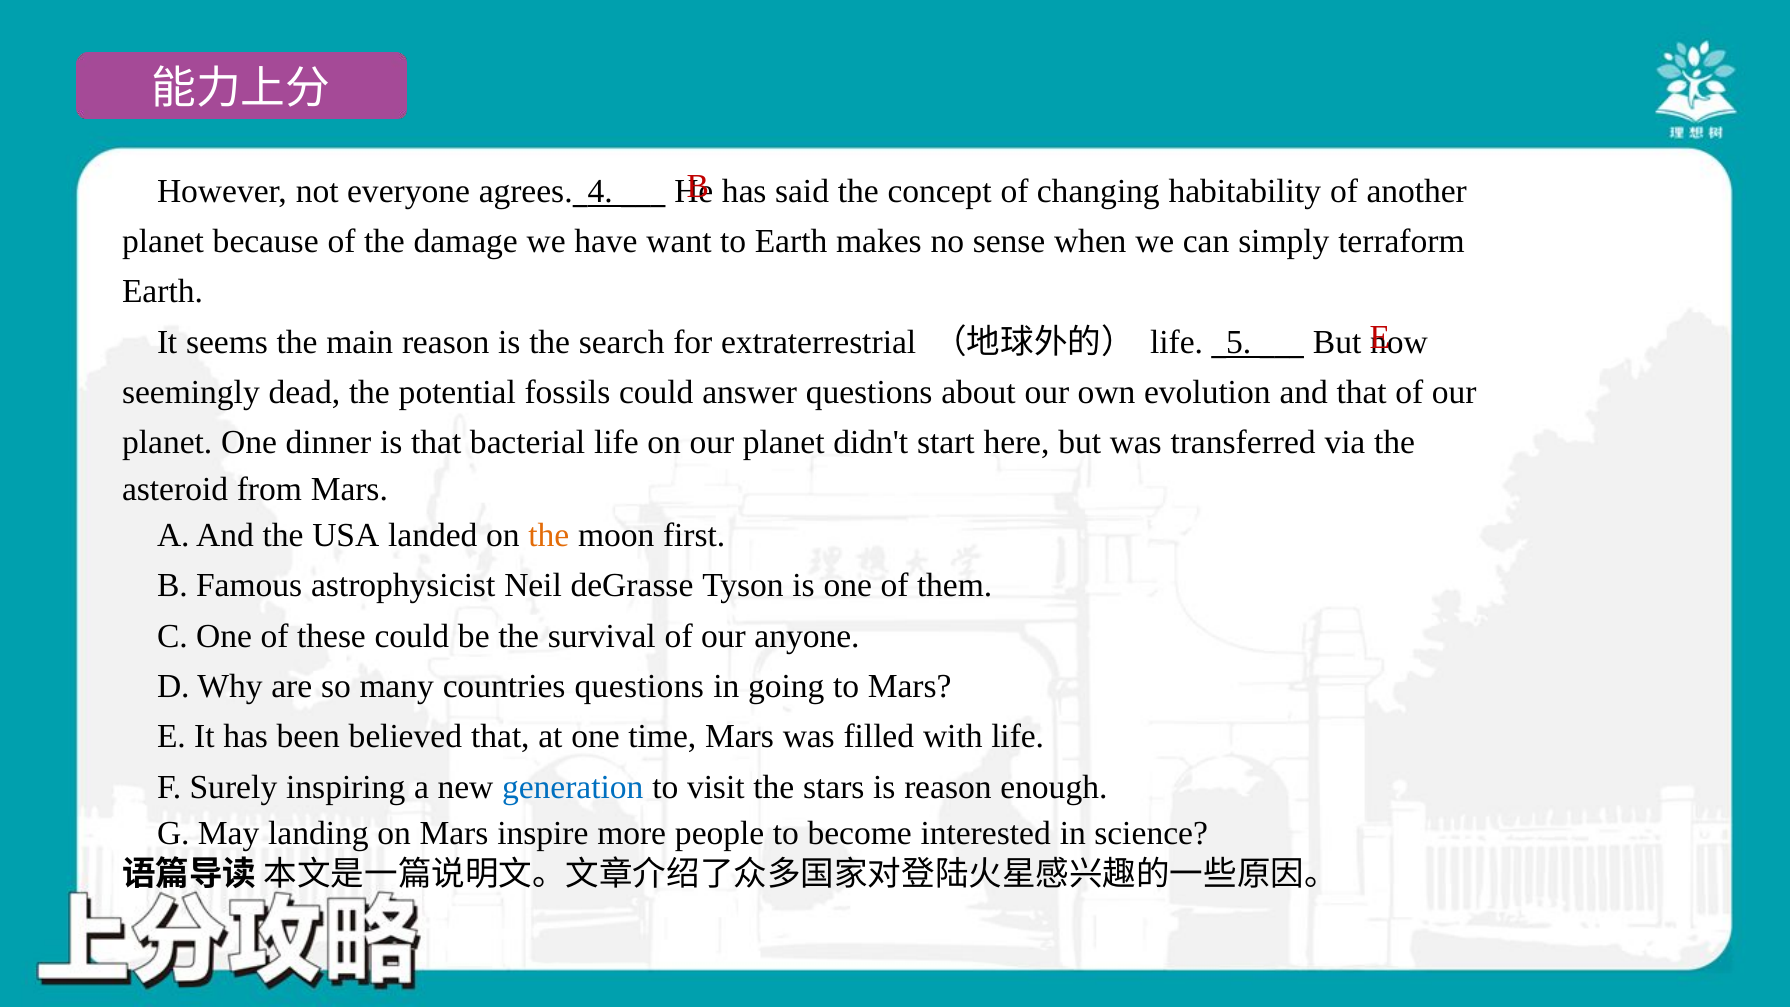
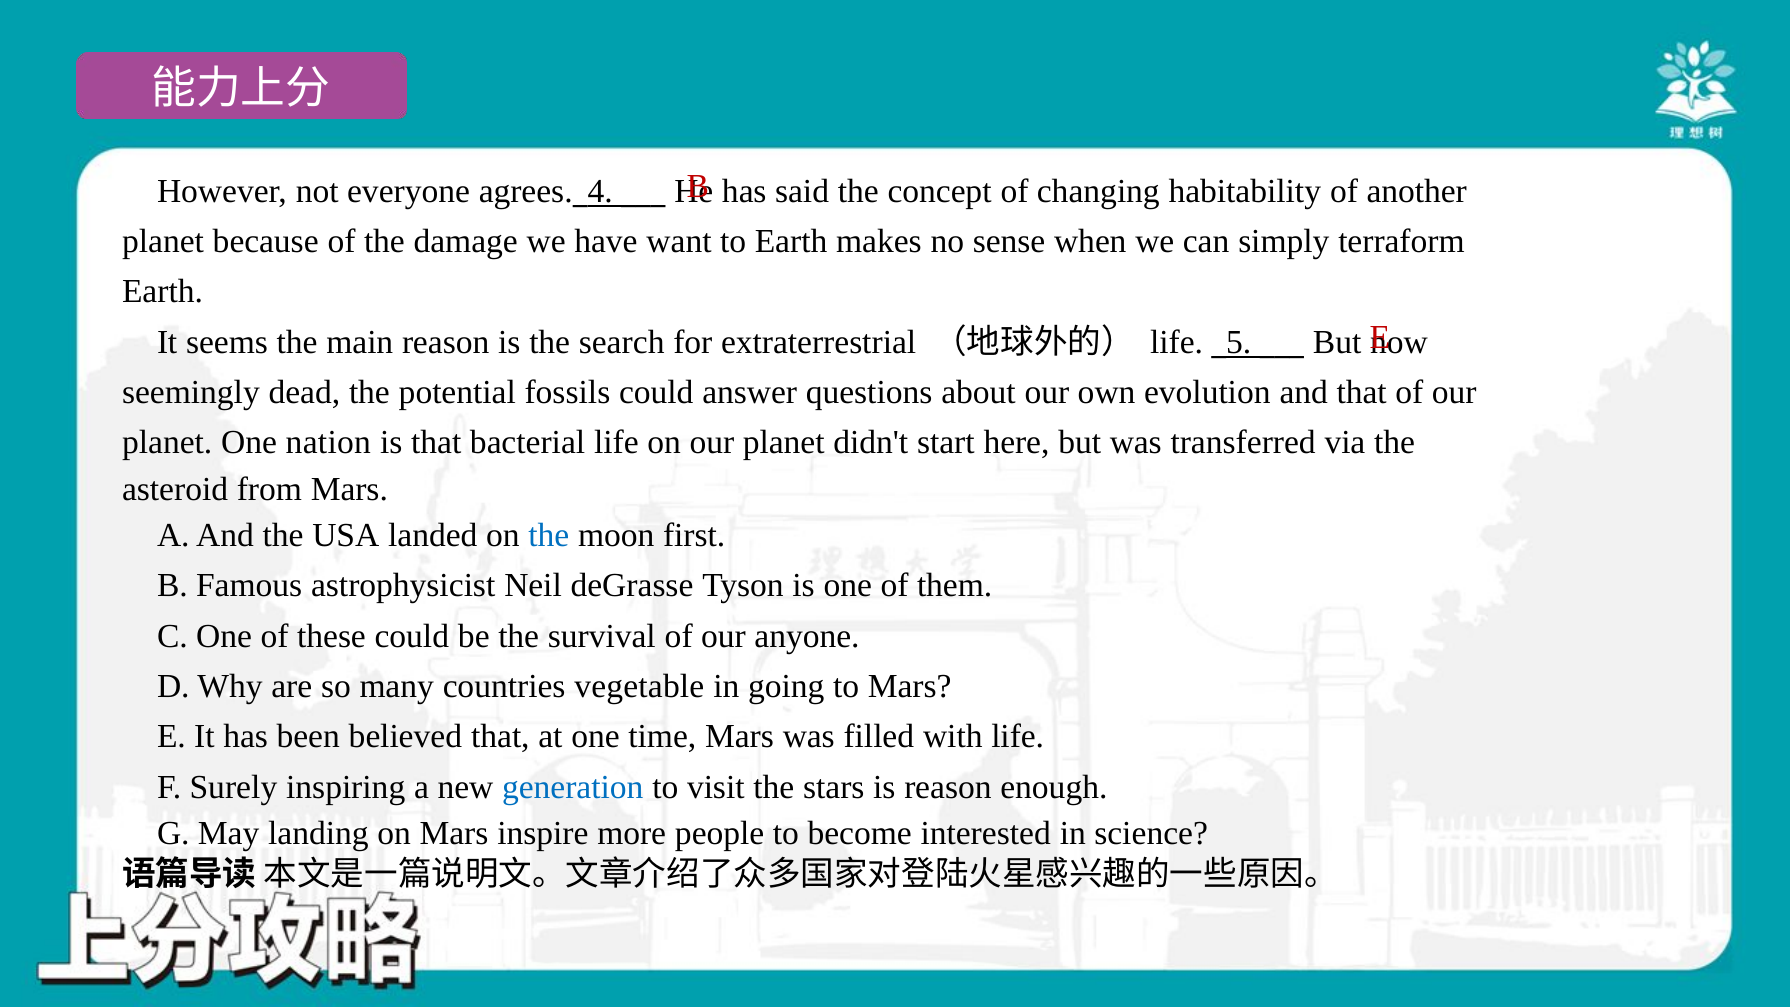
dinner: dinner -> nation
the at (549, 535) colour: orange -> blue
countries questions: questions -> vegetable
